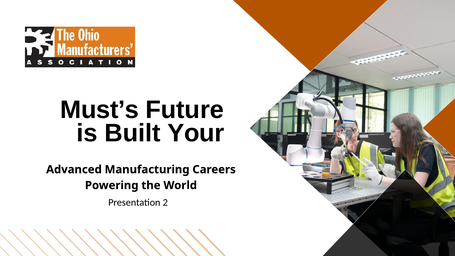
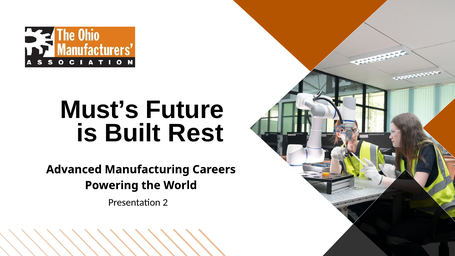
Your: Your -> Rest
